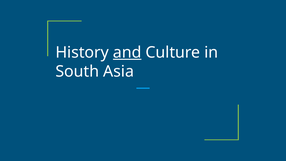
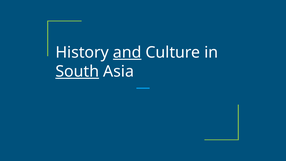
South underline: none -> present
